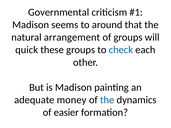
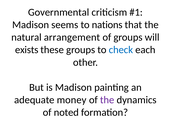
around: around -> nations
quick: quick -> exists
the at (107, 100) colour: blue -> purple
easier: easier -> noted
